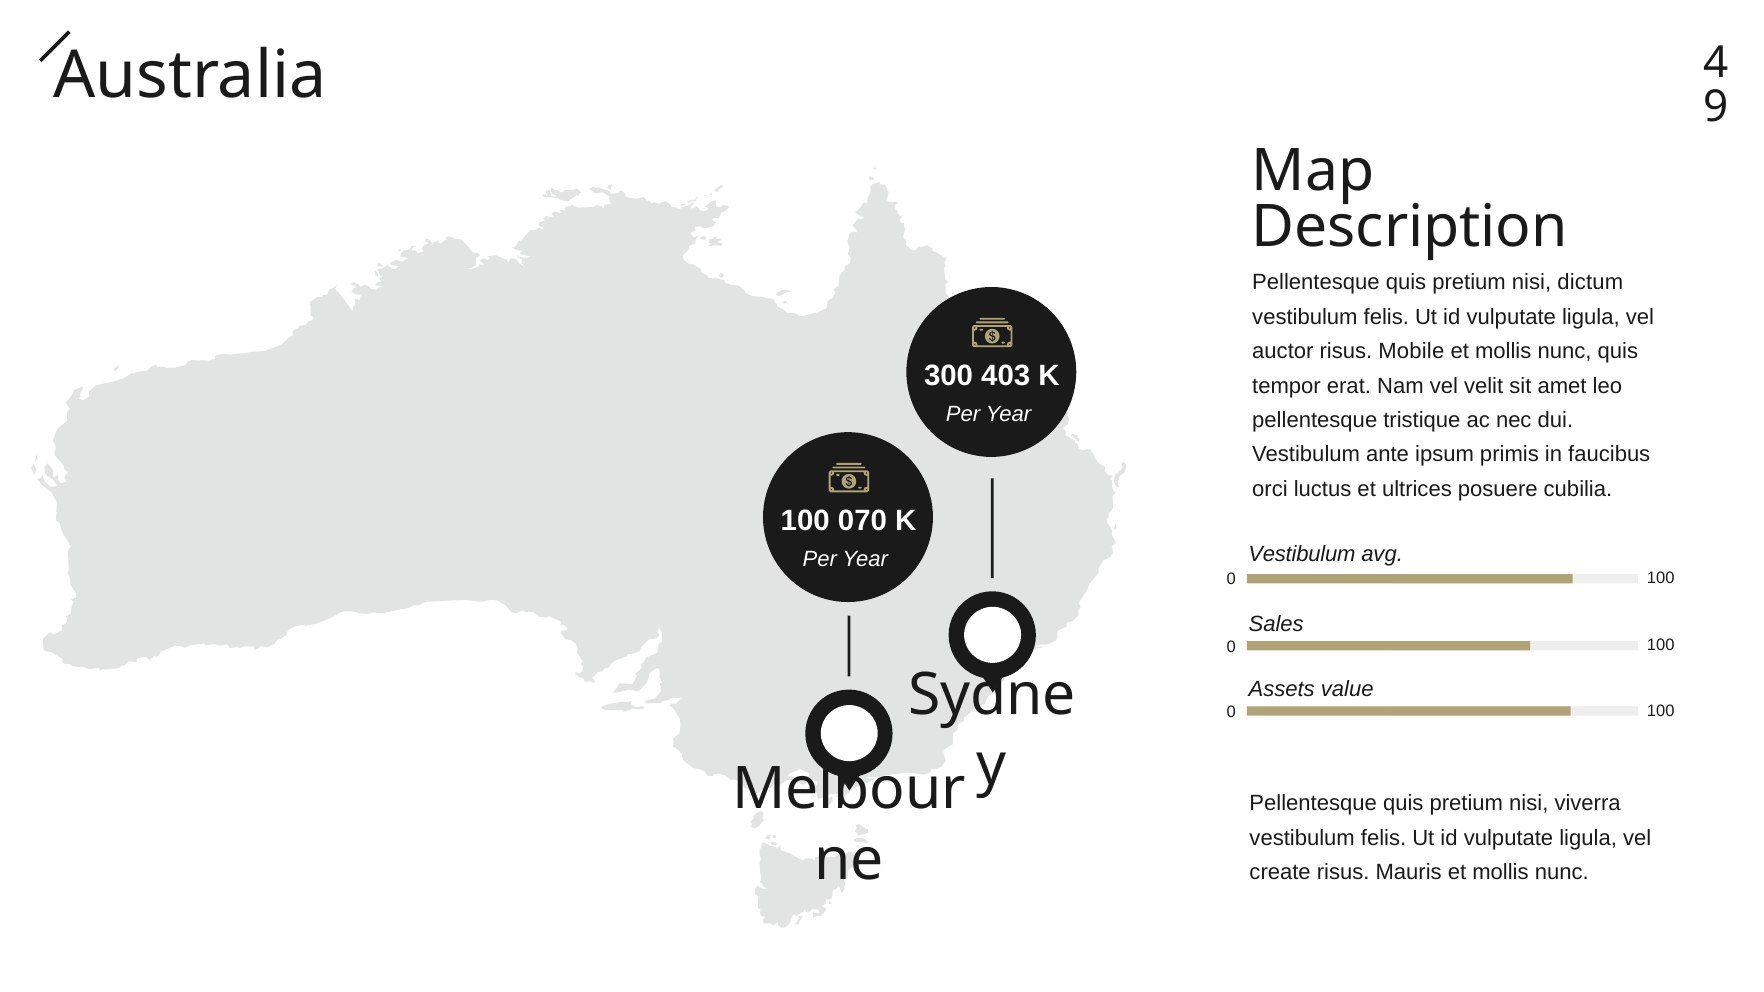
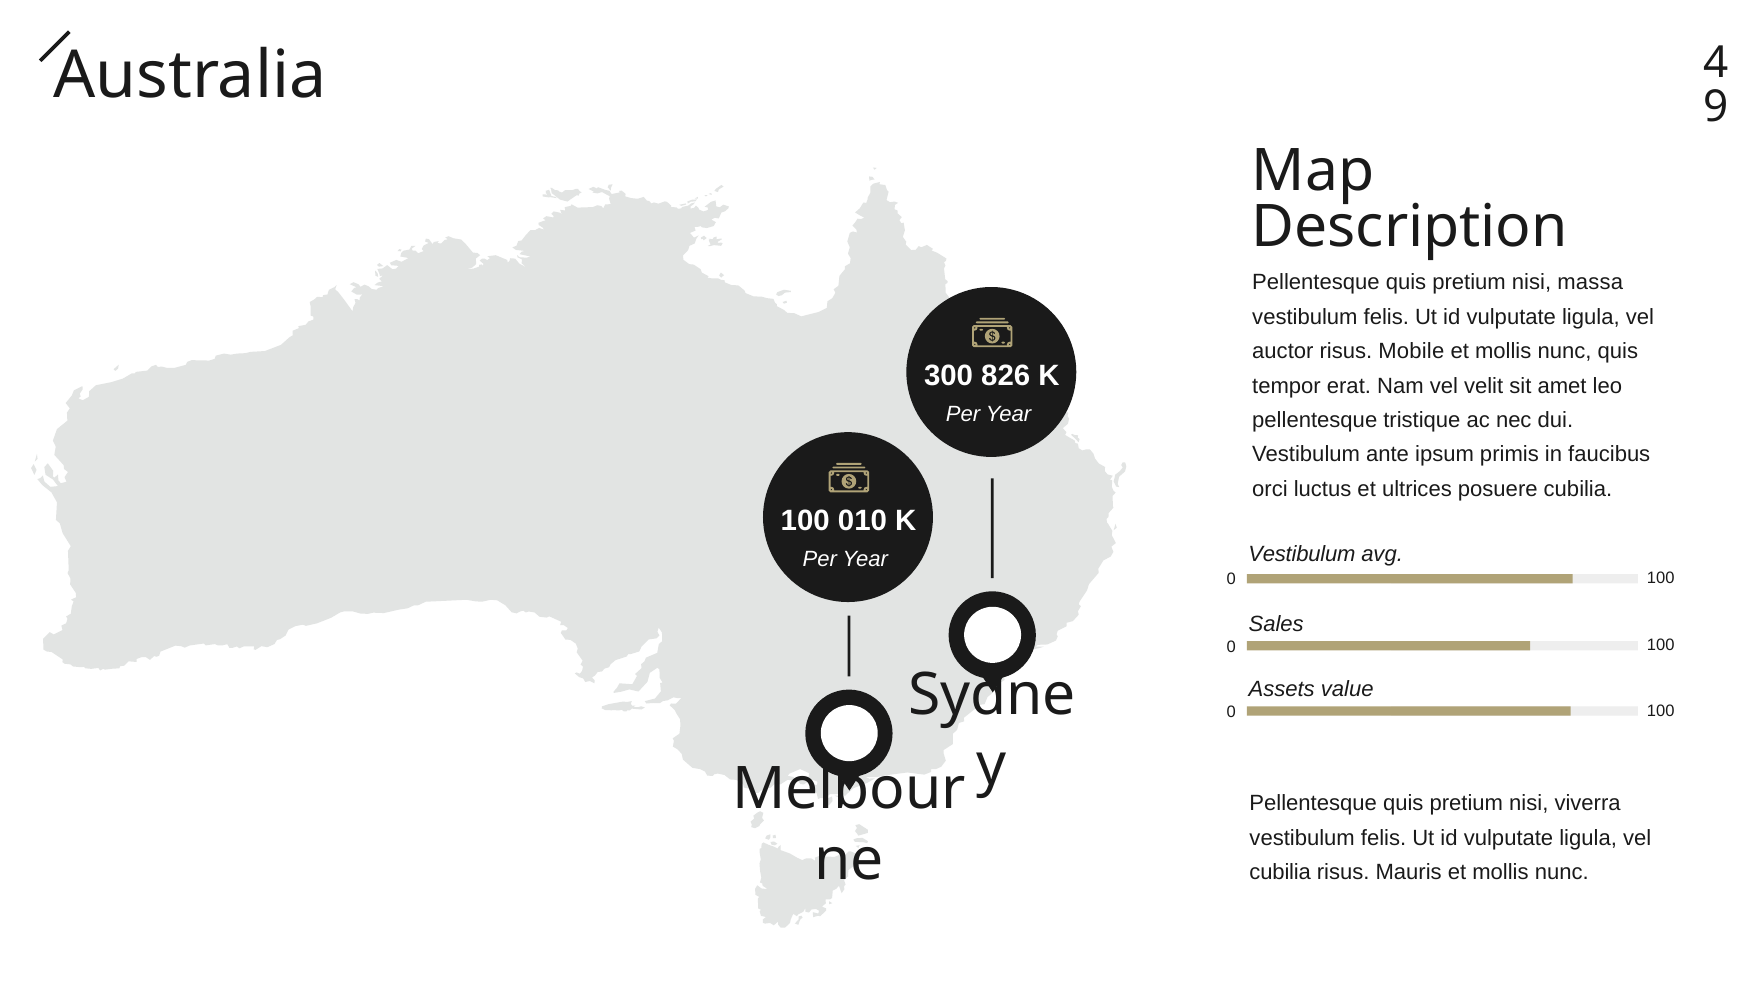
dictum: dictum -> massa
403: 403 -> 826
070: 070 -> 010
create at (1280, 872): create -> cubilia
